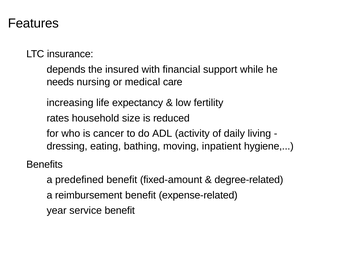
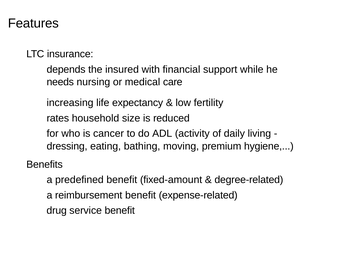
inpatient: inpatient -> premium
year: year -> drug
